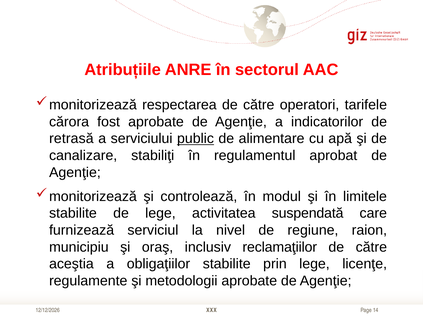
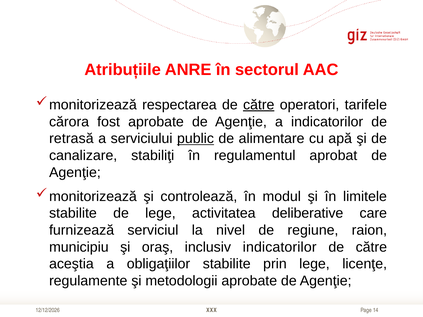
către at (259, 105) underline: none -> present
suspendată: suspendată -> deliberative
inclusiv reclamaţiilor: reclamaţiilor -> indicatorilor
